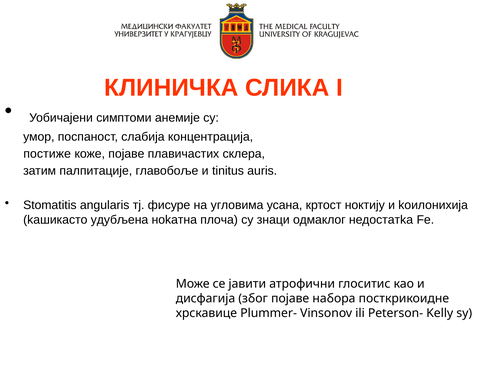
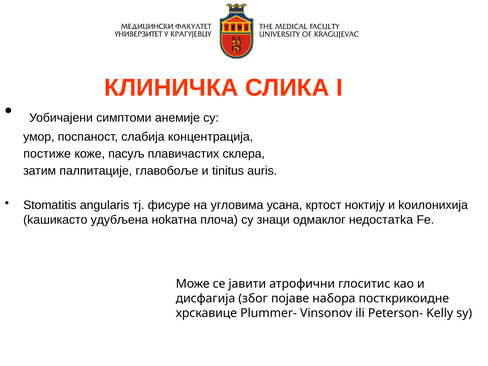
коже појаве: појаве -> пасуљ
